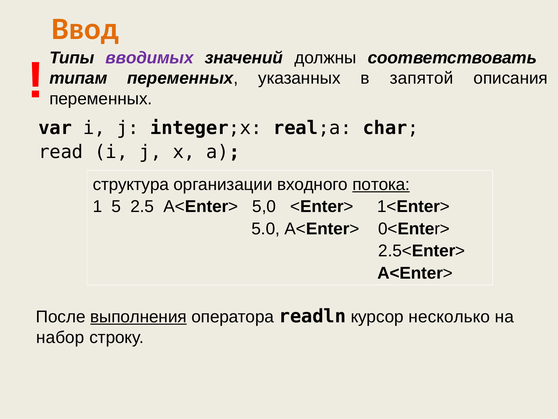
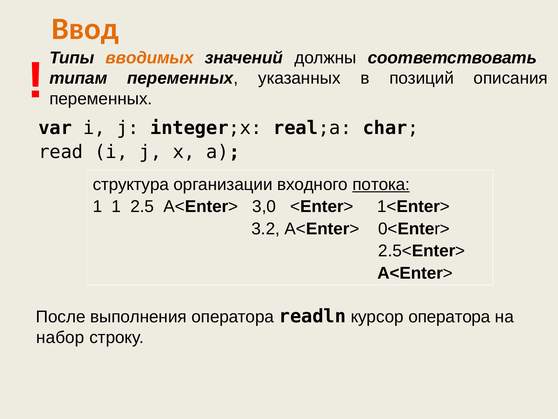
вводимых colour: purple -> orange
запятой: запятой -> позиций
1 5: 5 -> 1
5,0: 5,0 -> 3,0
5.0: 5.0 -> 3.2
выполнения underline: present -> none
курсор несколько: несколько -> оператора
